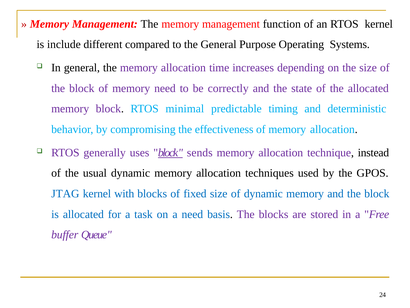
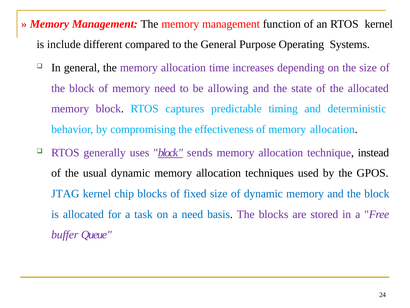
correctly: correctly -> allowing
minimal: minimal -> captures
with: with -> chip
